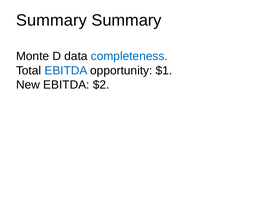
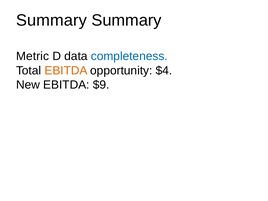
Monte: Monte -> Metric
EBITDA at (66, 70) colour: blue -> orange
$1: $1 -> $4
$2: $2 -> $9
